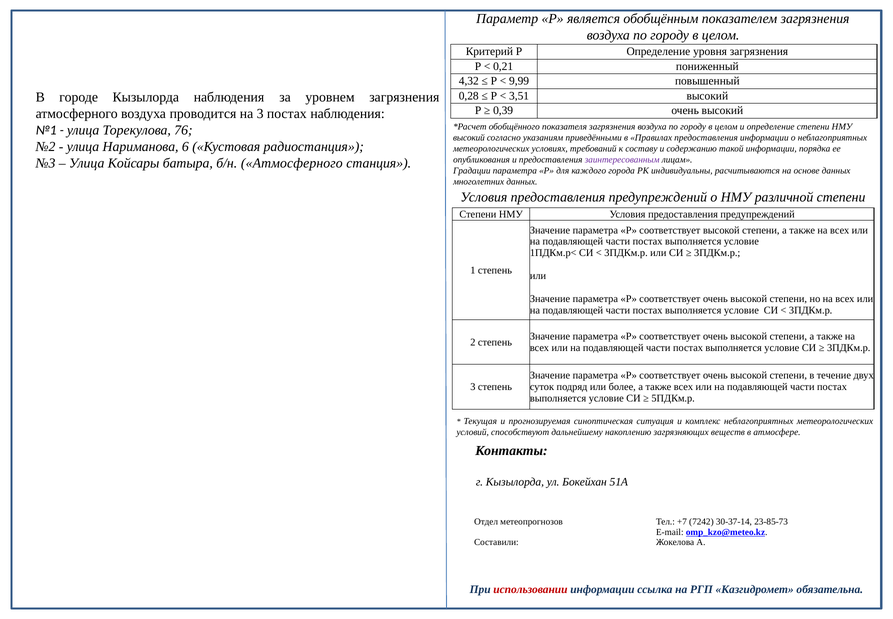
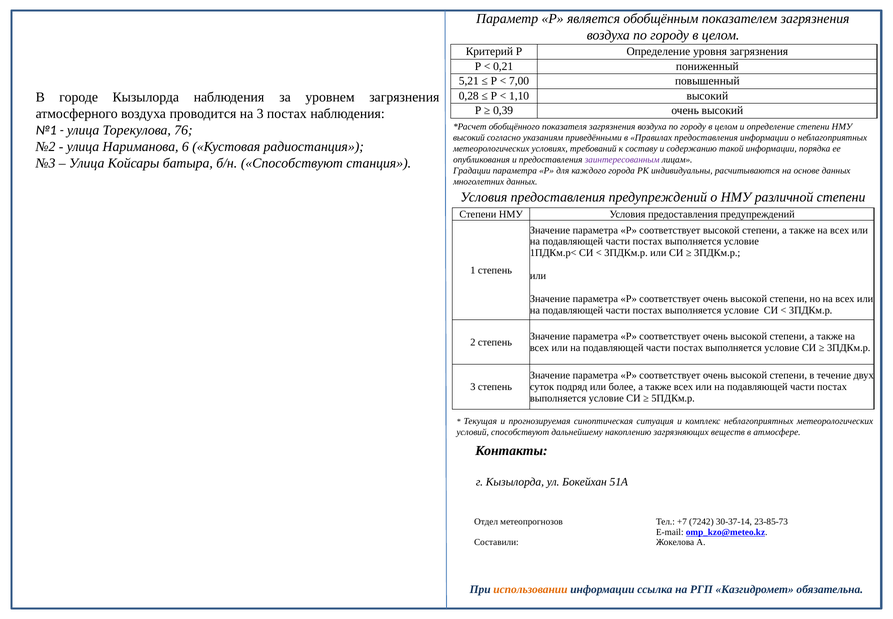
4,32: 4,32 -> 5,21
9,99: 9,99 -> 7,00
3,51: 3,51 -> 1,10
б/н Атмосферного: Атмосферного -> Способствуют
использовании colour: red -> orange
